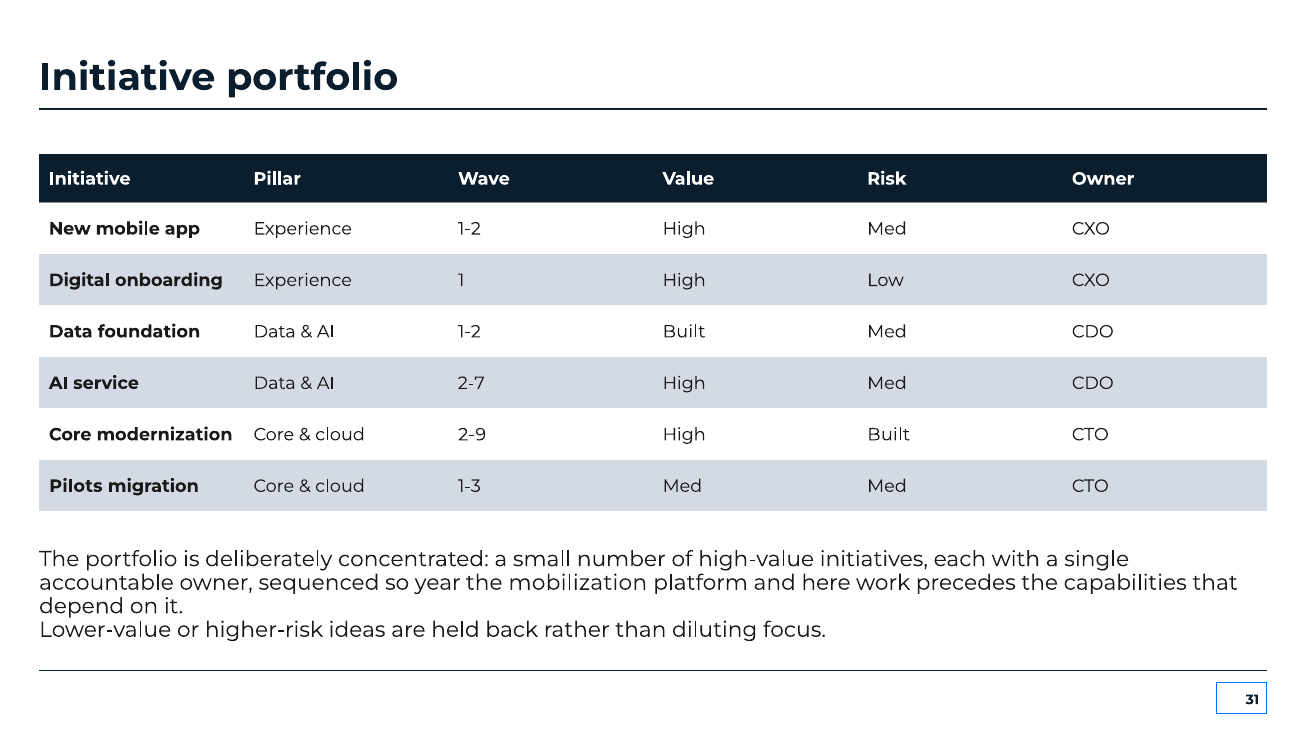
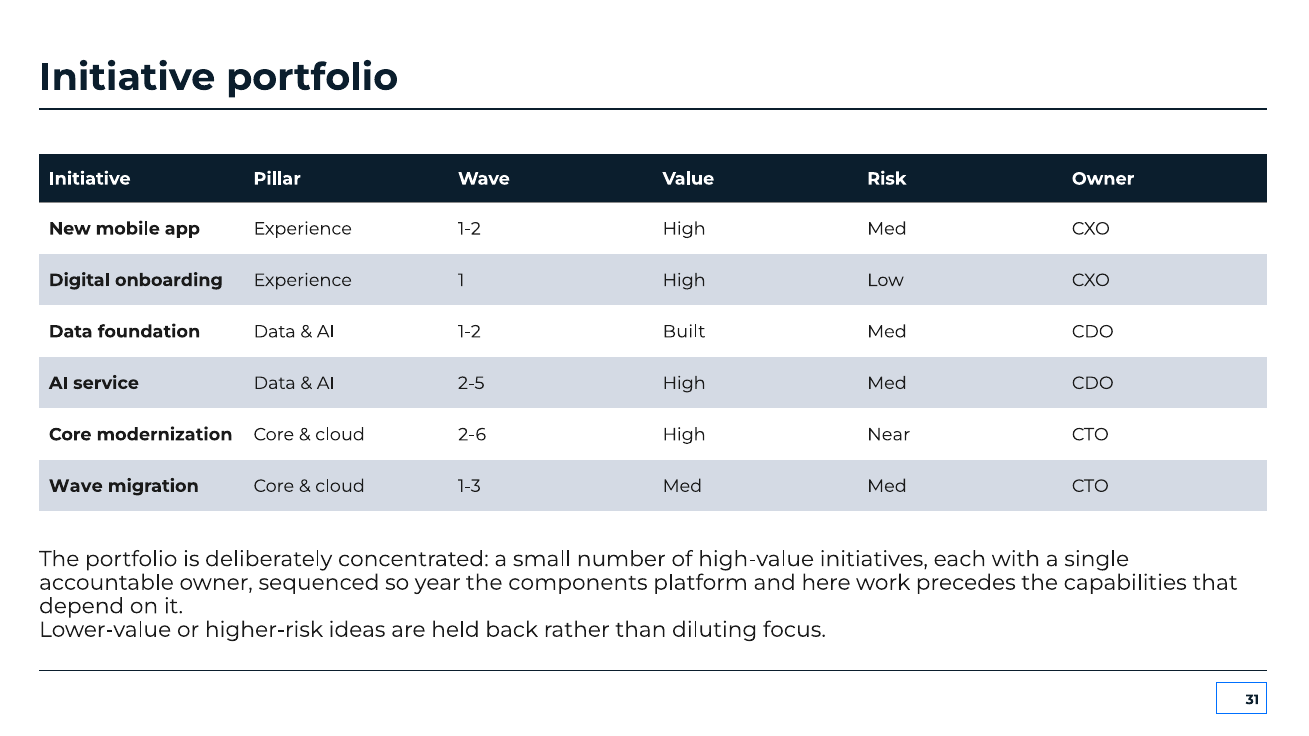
2-7: 2-7 -> 2-5
2-9: 2-9 -> 2-6
High Built: Built -> Near
Pilots at (76, 486): Pilots -> Wave
mobilization: mobilization -> components
